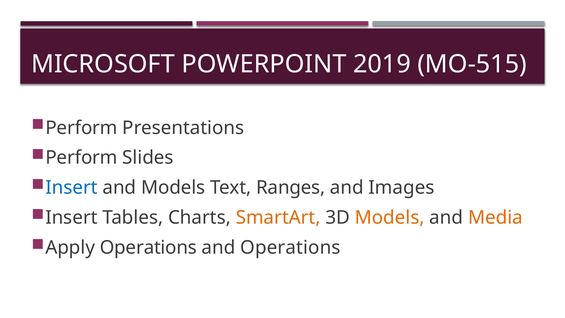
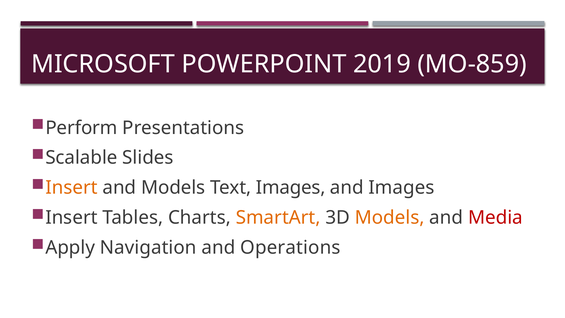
MO-515: MO-515 -> MO-859
Perform at (81, 158): Perform -> Scalable
Insert at (71, 188) colour: blue -> orange
Text Ranges: Ranges -> Images
Media colour: orange -> red
Apply Operations: Operations -> Navigation
